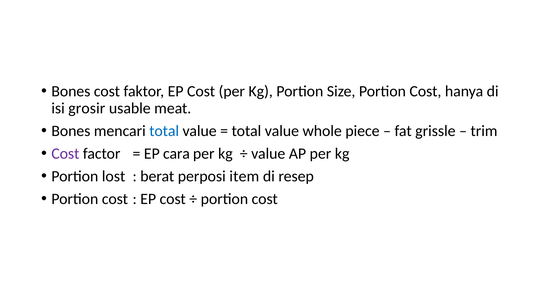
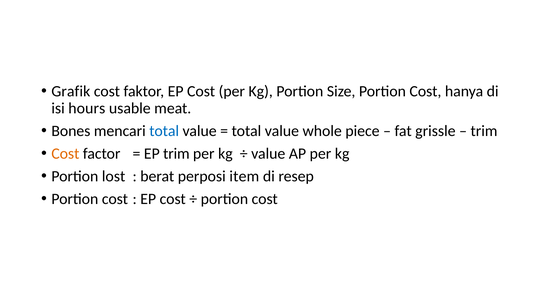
Bones at (71, 91): Bones -> Grafik
grosir: grosir -> hours
Cost at (65, 154) colour: purple -> orange
EP cara: cara -> trim
